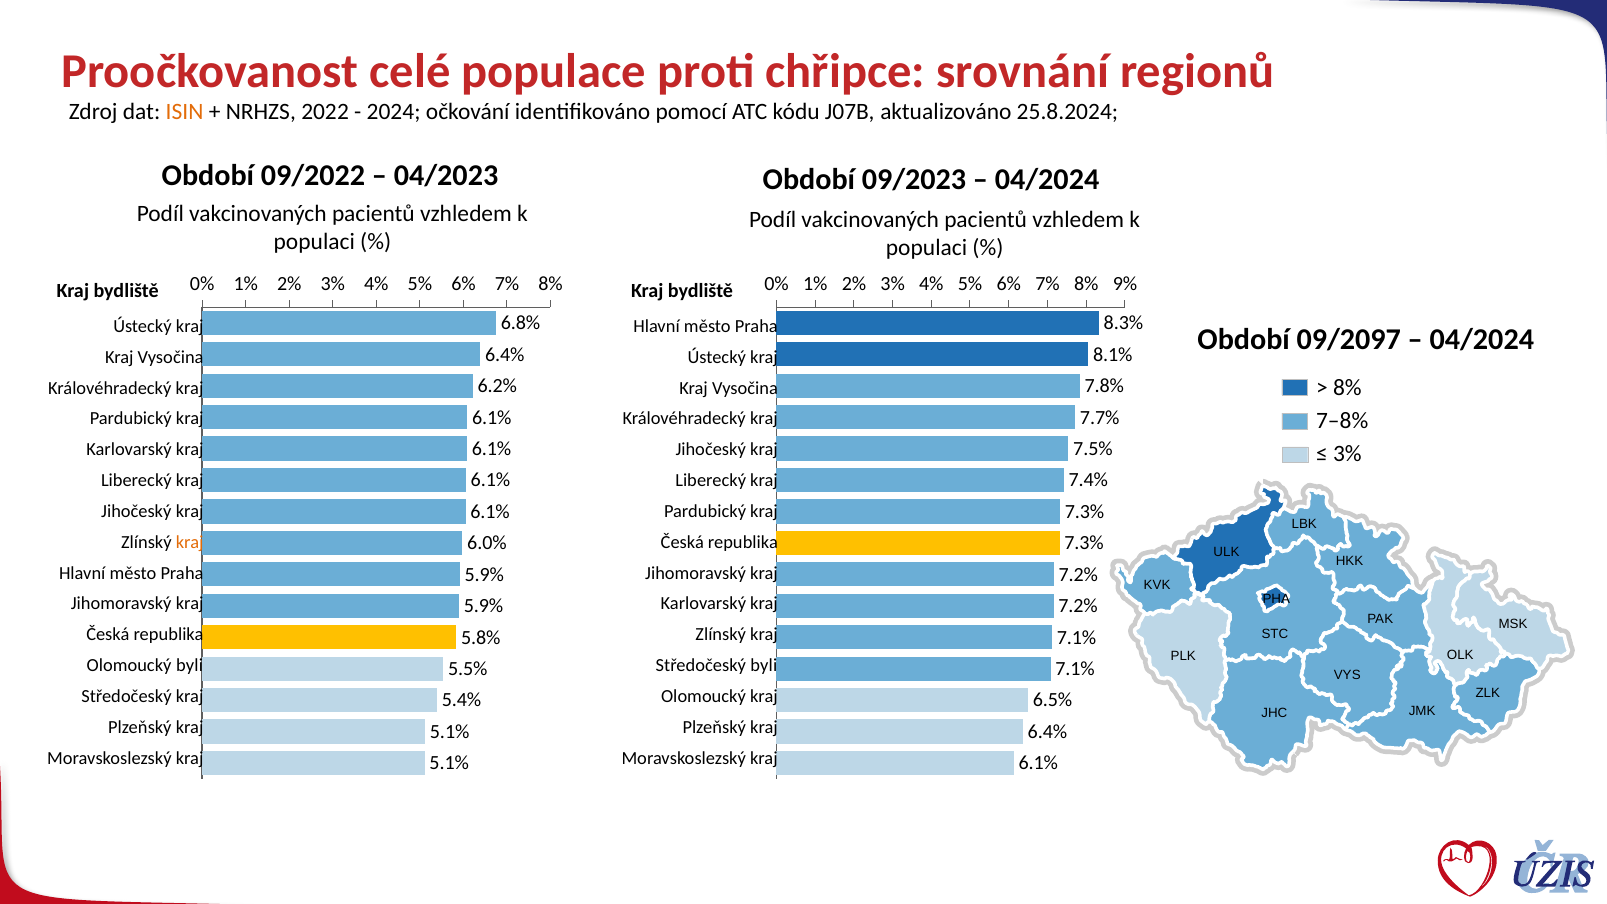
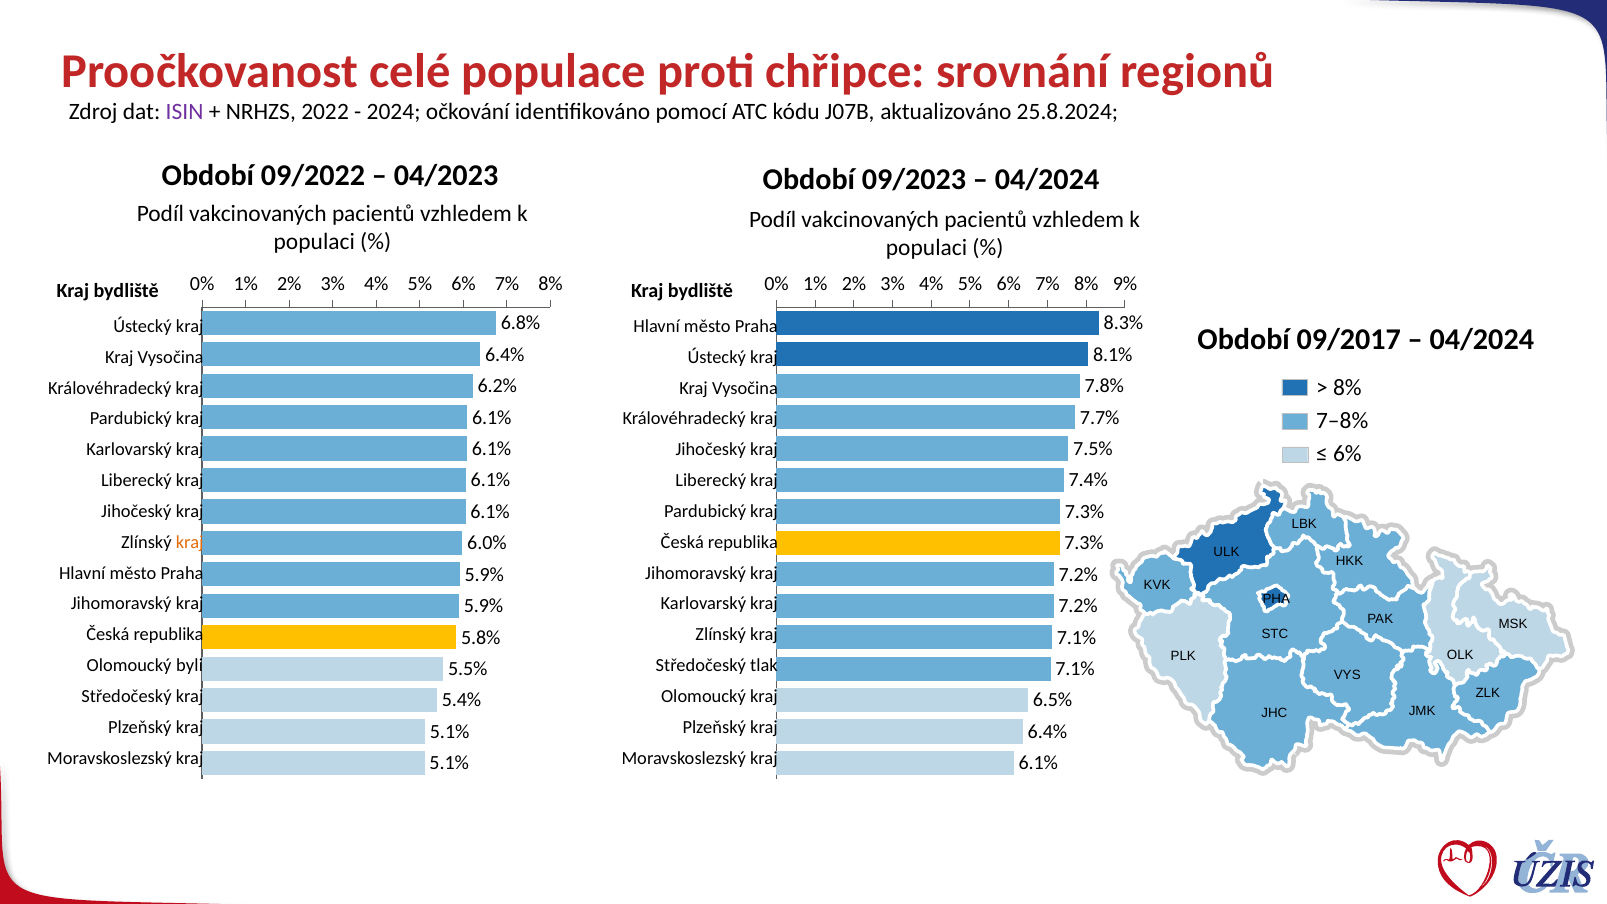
ISIN colour: orange -> purple
09/2097: 09/2097 -> 09/2017
3% at (1347, 453): 3% -> 6%
Středočeský byli: byli -> tlak
